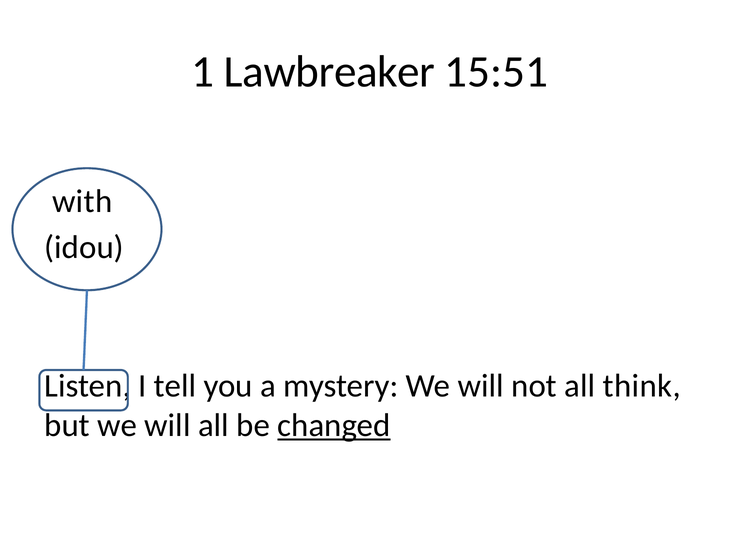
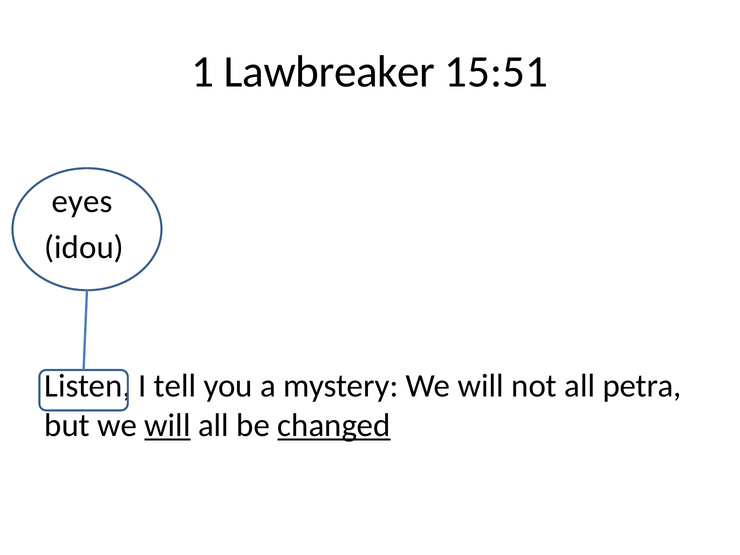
with: with -> eyes
think: think -> petra
will at (168, 425) underline: none -> present
